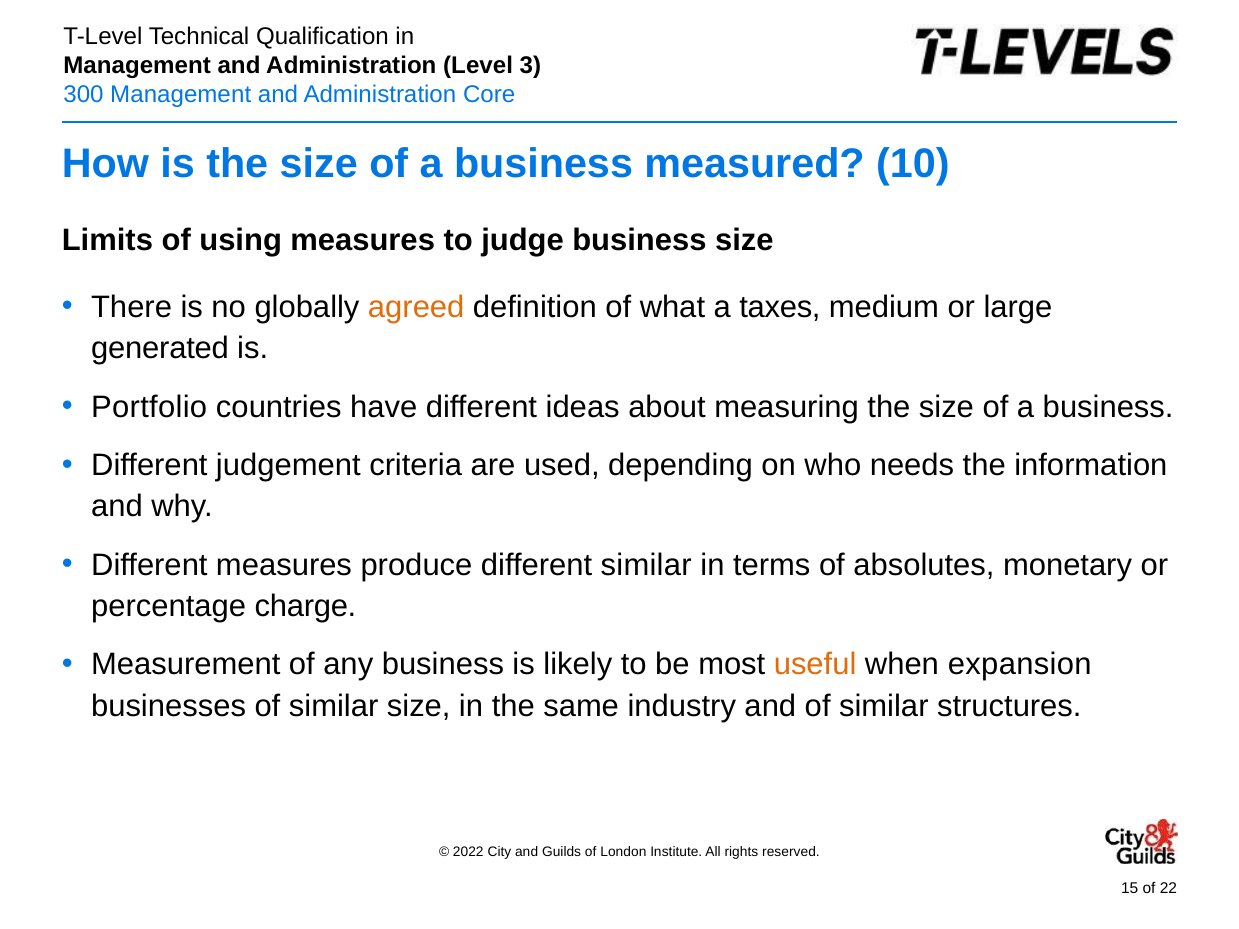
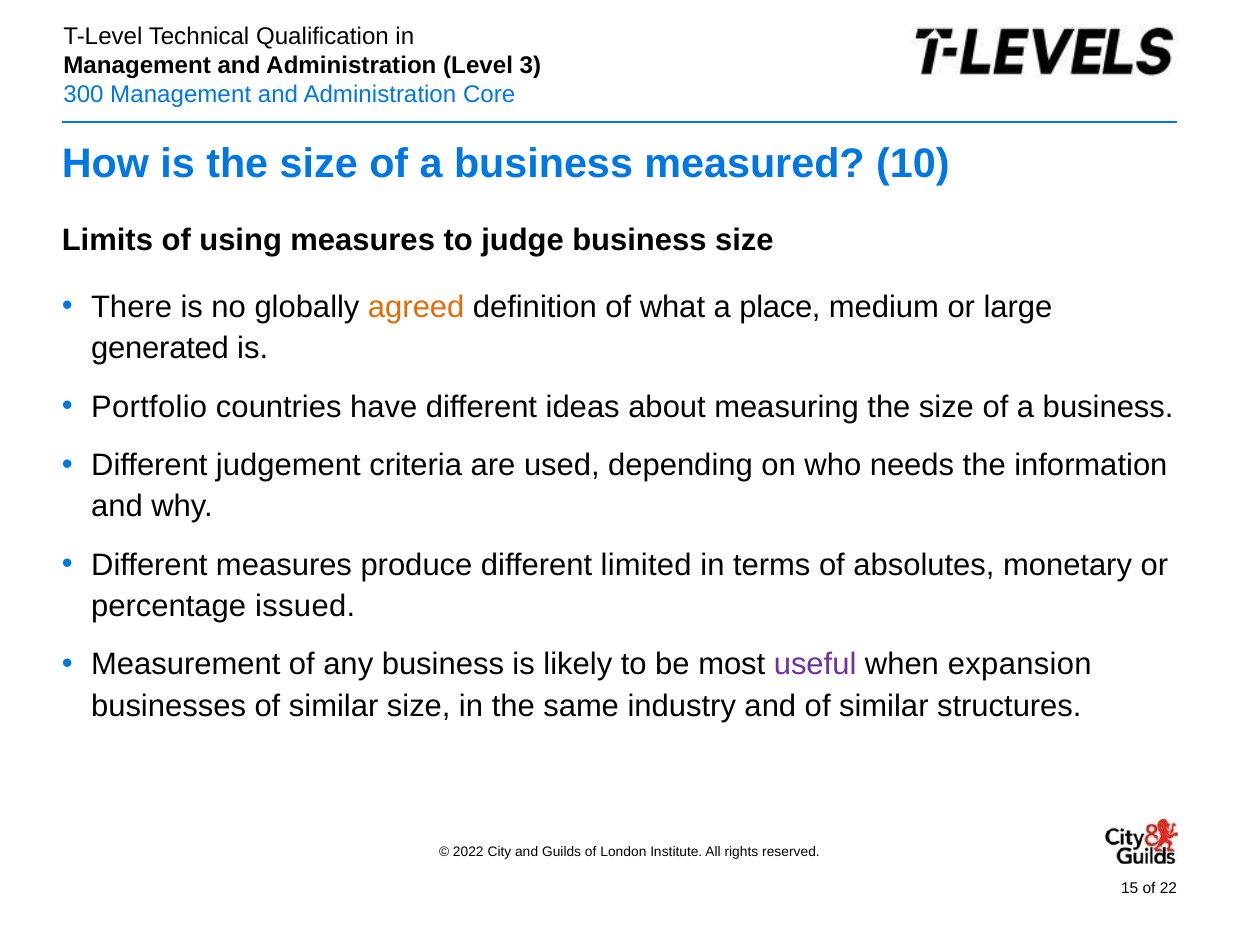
taxes: taxes -> place
different similar: similar -> limited
charge: charge -> issued
useful colour: orange -> purple
